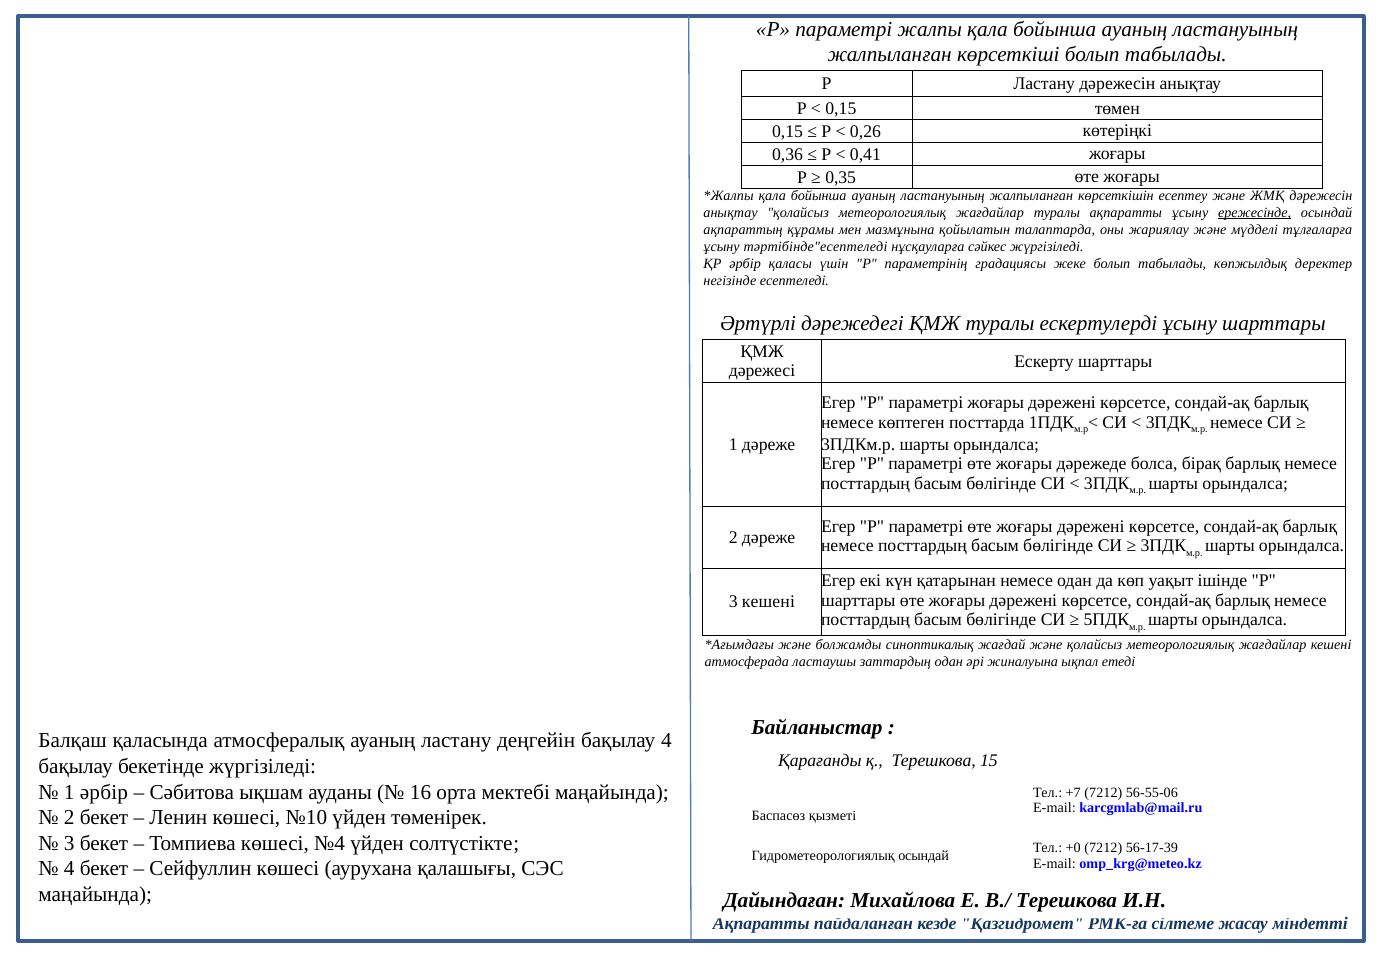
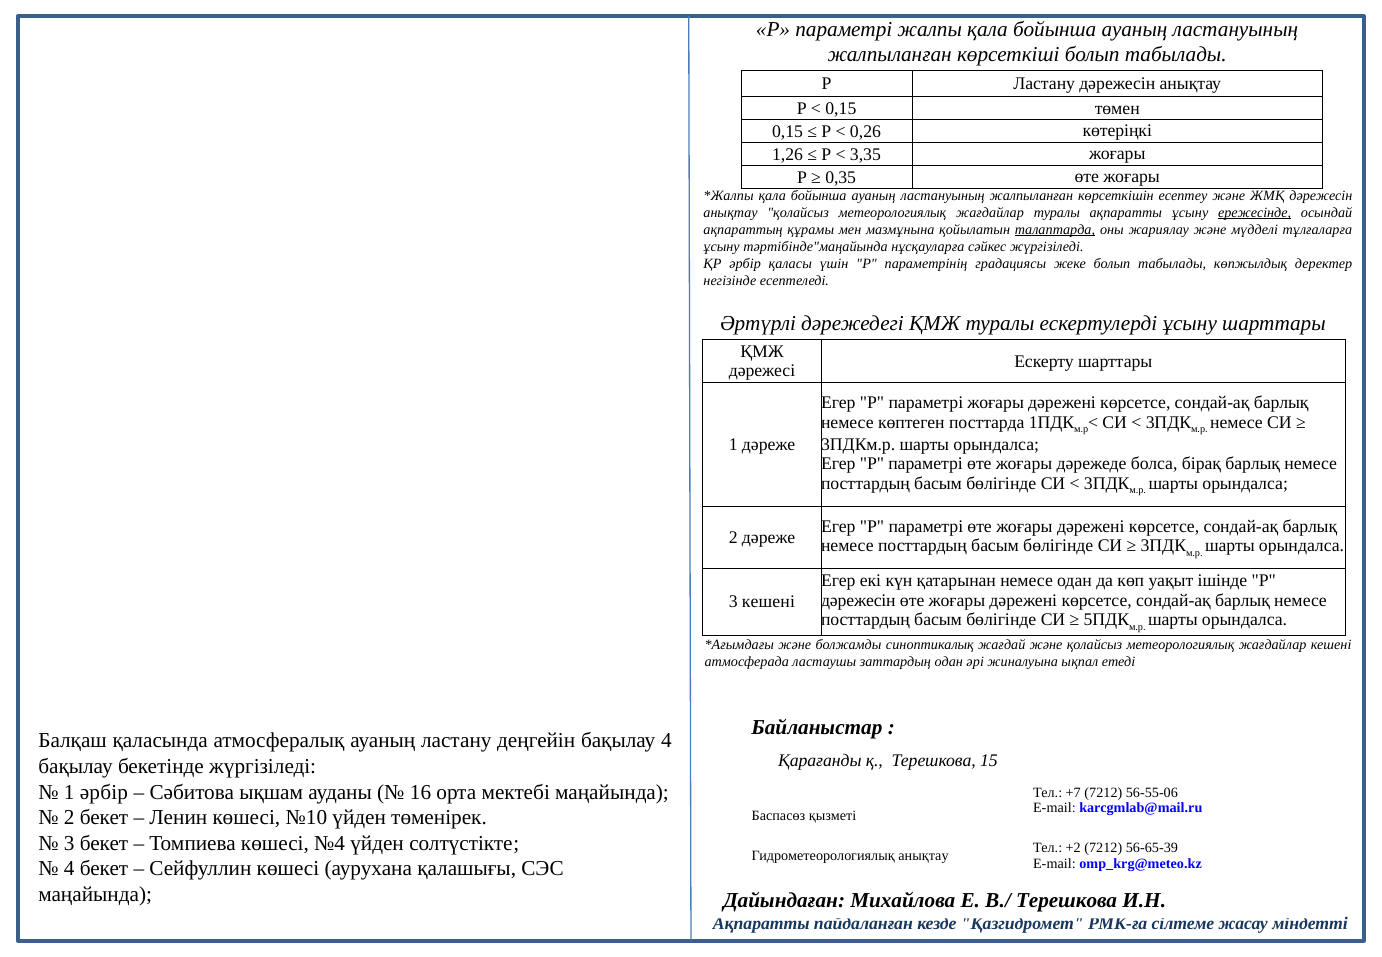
0,36: 0,36 -> 1,26
0,41: 0,41 -> 3,35
талаптарда underline: none -> present
тәртібінде"есептеледі: тәртібінде"есептеледі -> тәртібінде"маңайында
шарттары at (858, 600): шарттары -> дәрежесін
+0: +0 -> +2
56-17-39: 56-17-39 -> 56-65-39
Гидрометеорологиялық осындай: осындай -> анықтау
